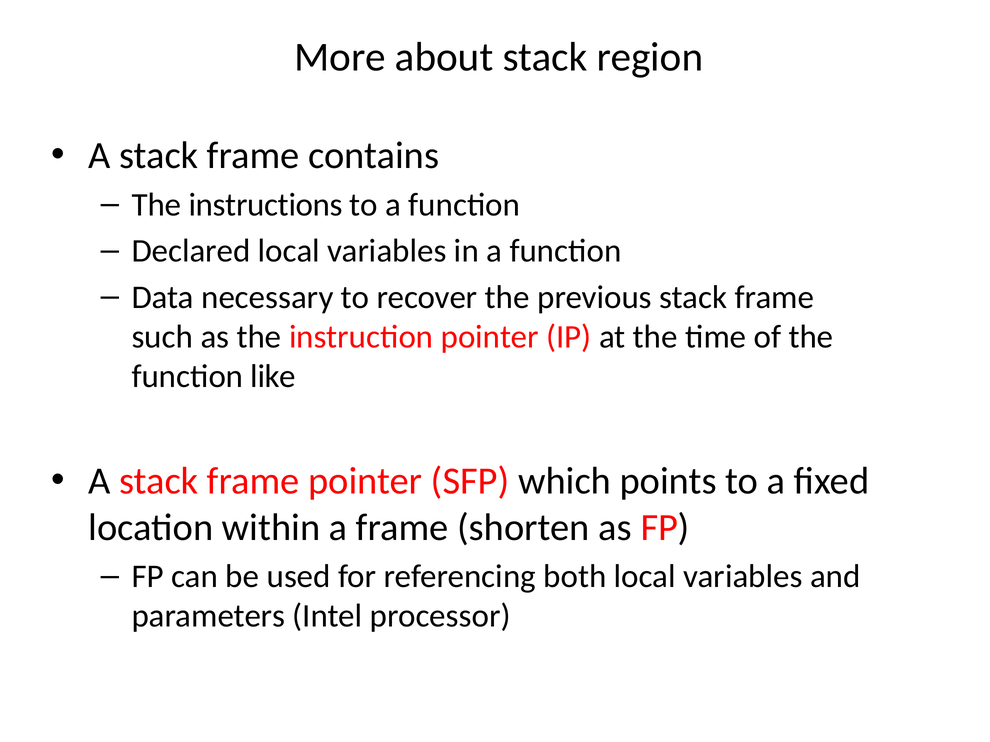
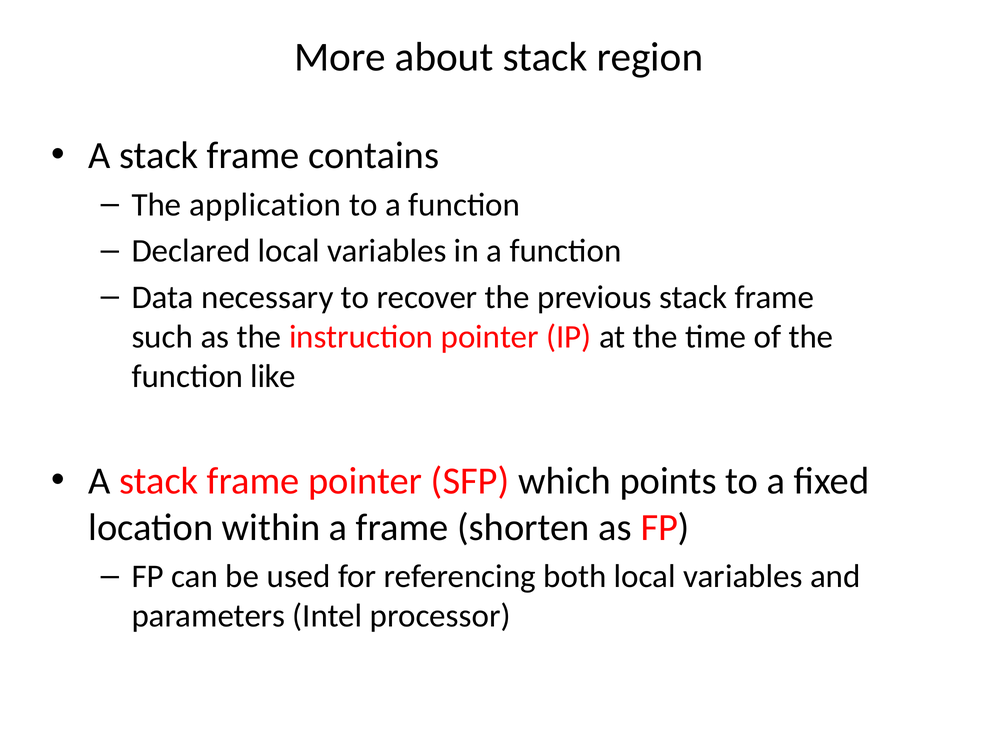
instructions: instructions -> application
